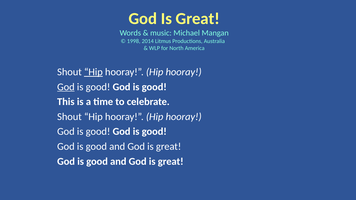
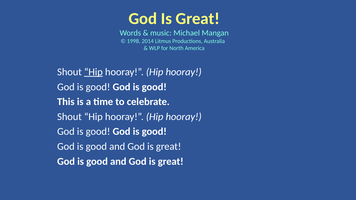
God at (66, 87) underline: present -> none
